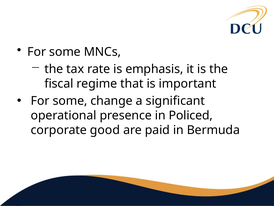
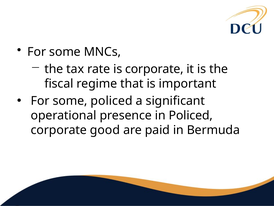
is emphasis: emphasis -> corporate
some change: change -> policed
